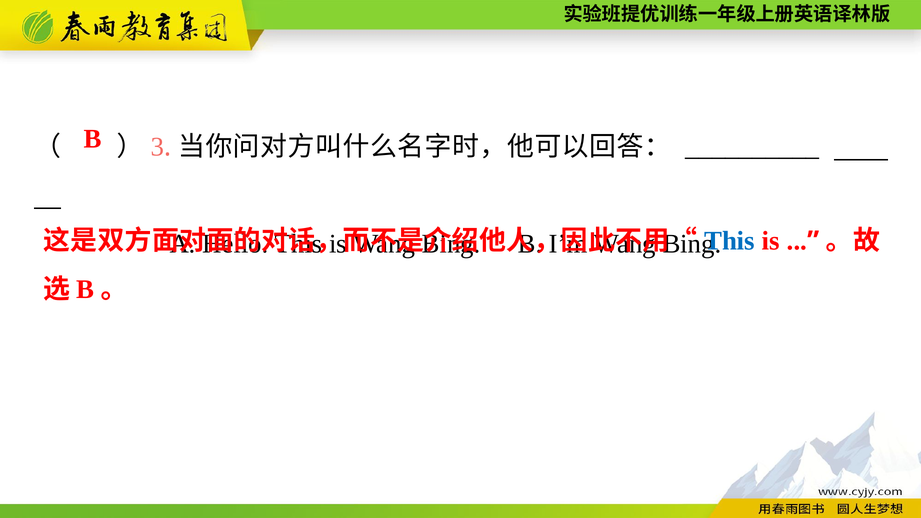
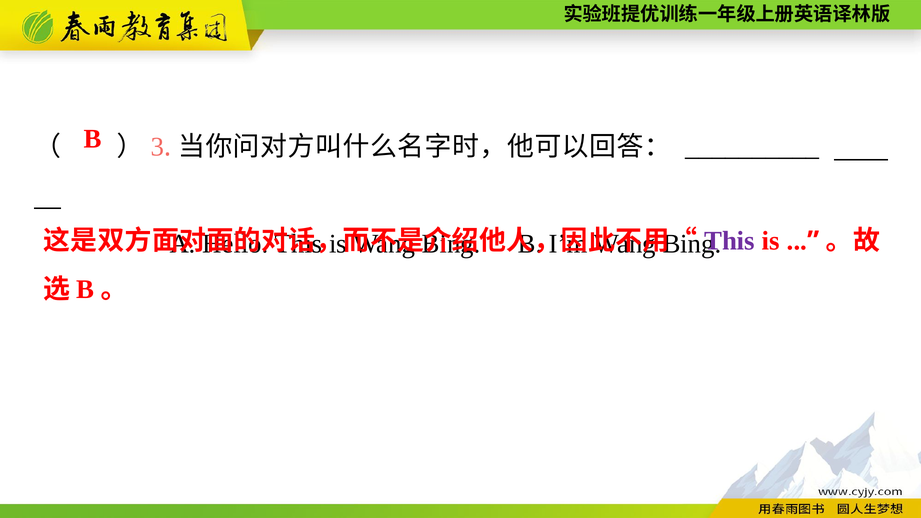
This at (729, 241) colour: blue -> purple
